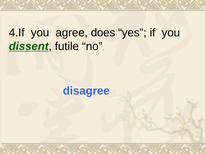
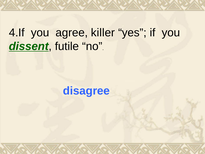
does: does -> killer
